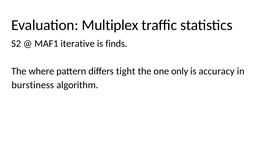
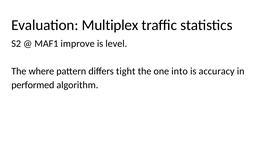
iterative: iterative -> improve
finds: finds -> level
only: only -> into
burstiness: burstiness -> performed
